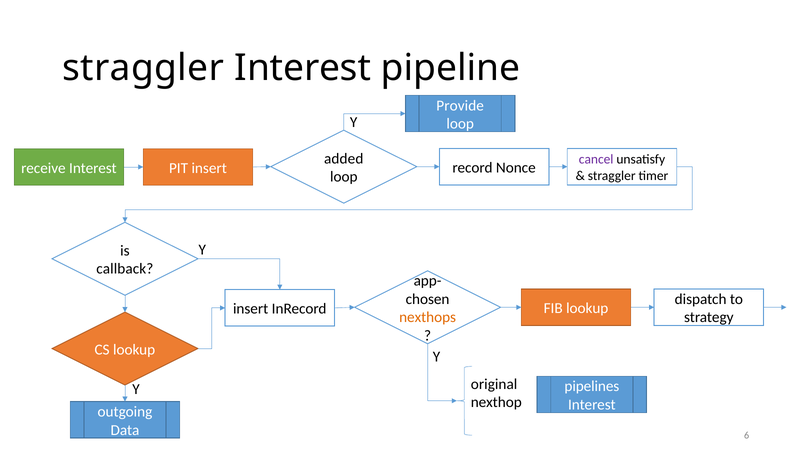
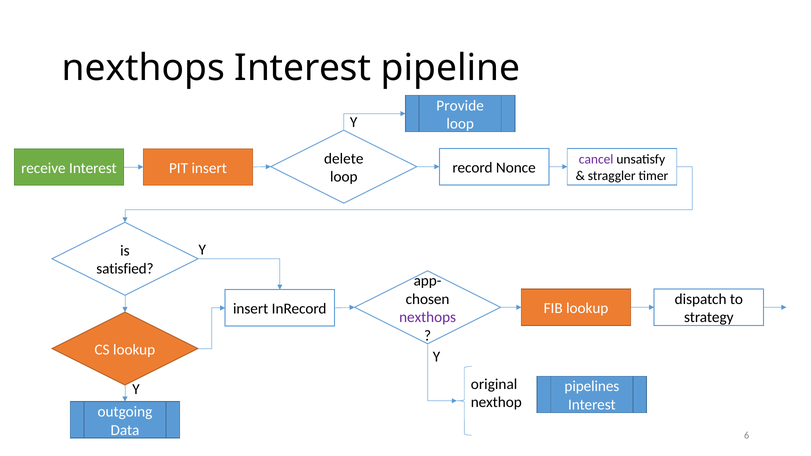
straggler at (143, 68): straggler -> nexthops
added: added -> delete
callback: callback -> satisfied
nexthops at (428, 318) colour: orange -> purple
